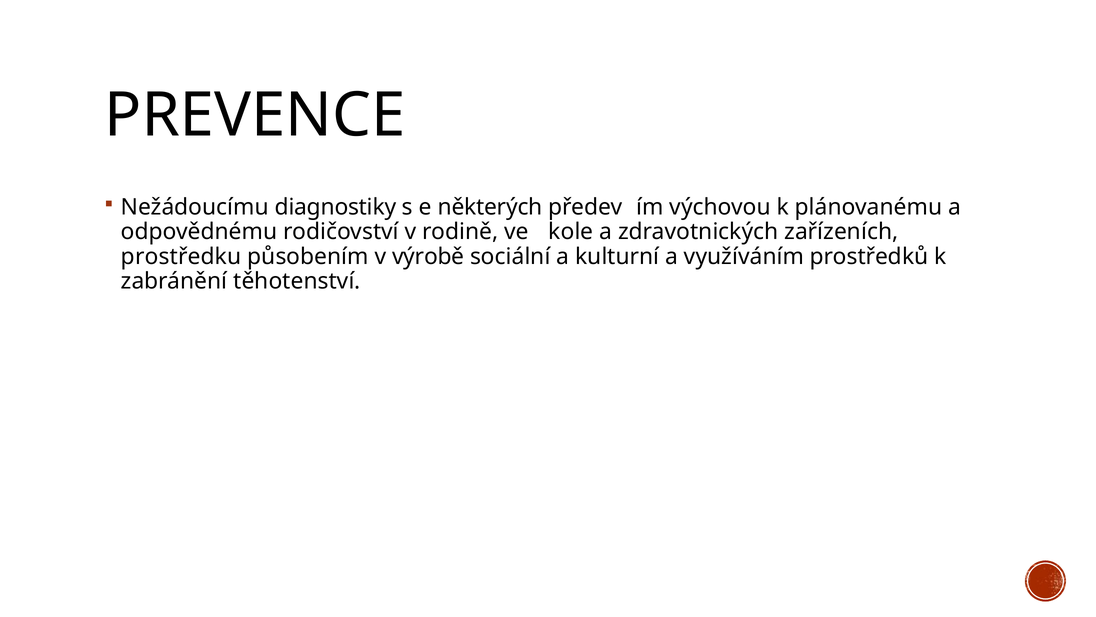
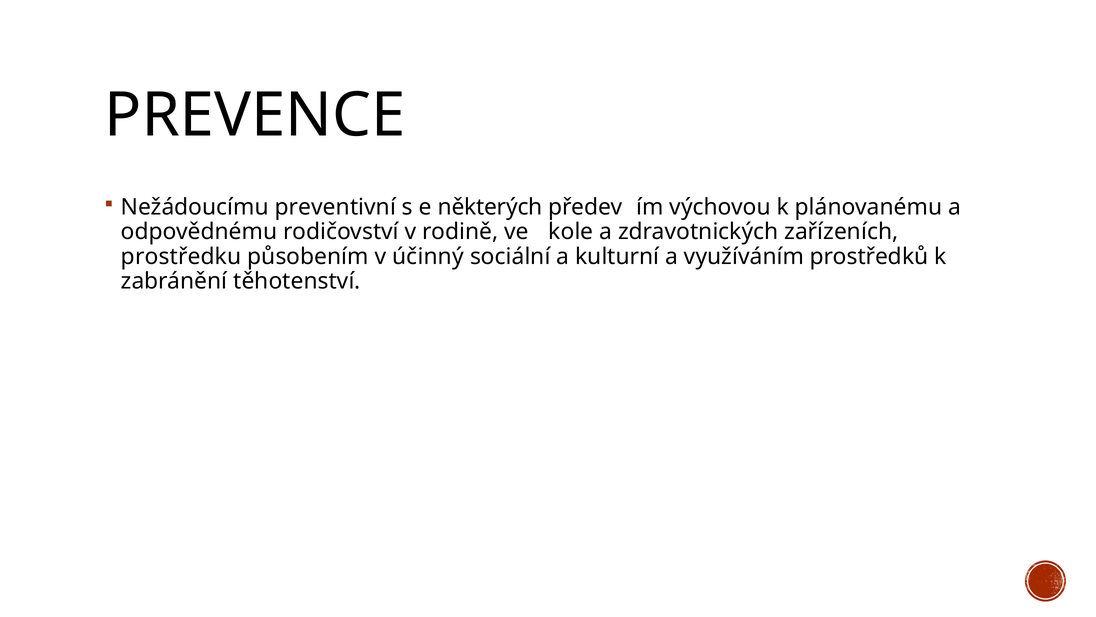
diagnostiky: diagnostiky -> preventivní
výrobě: výrobě -> účinný
